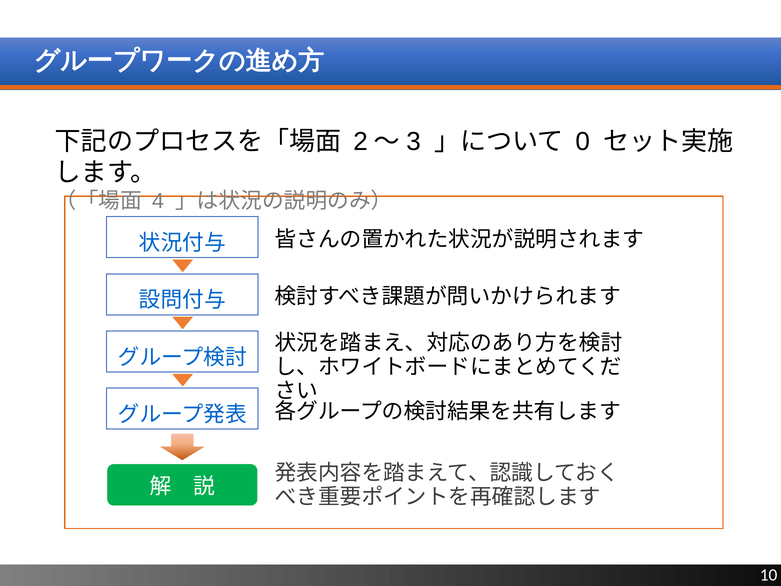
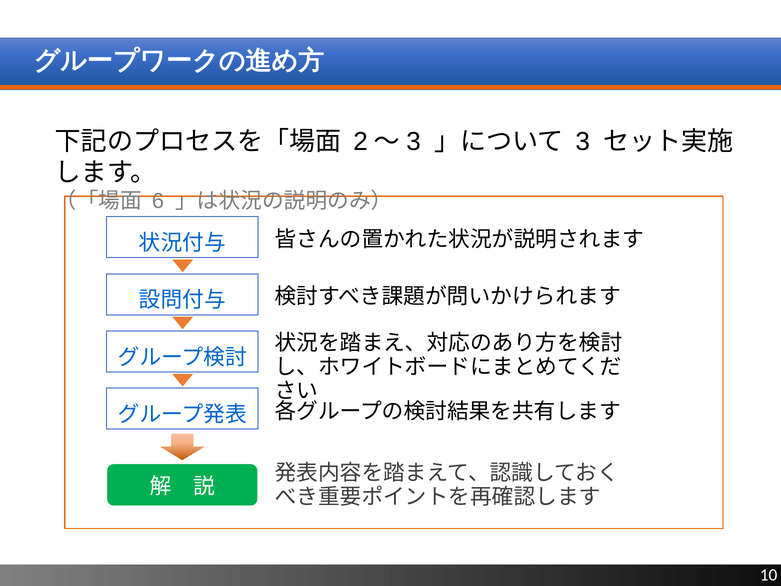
0: 0 -> 3
4: 4 -> 6
